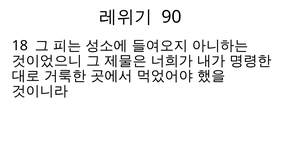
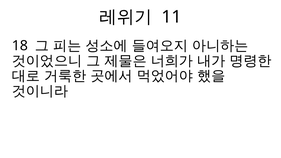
90: 90 -> 11
